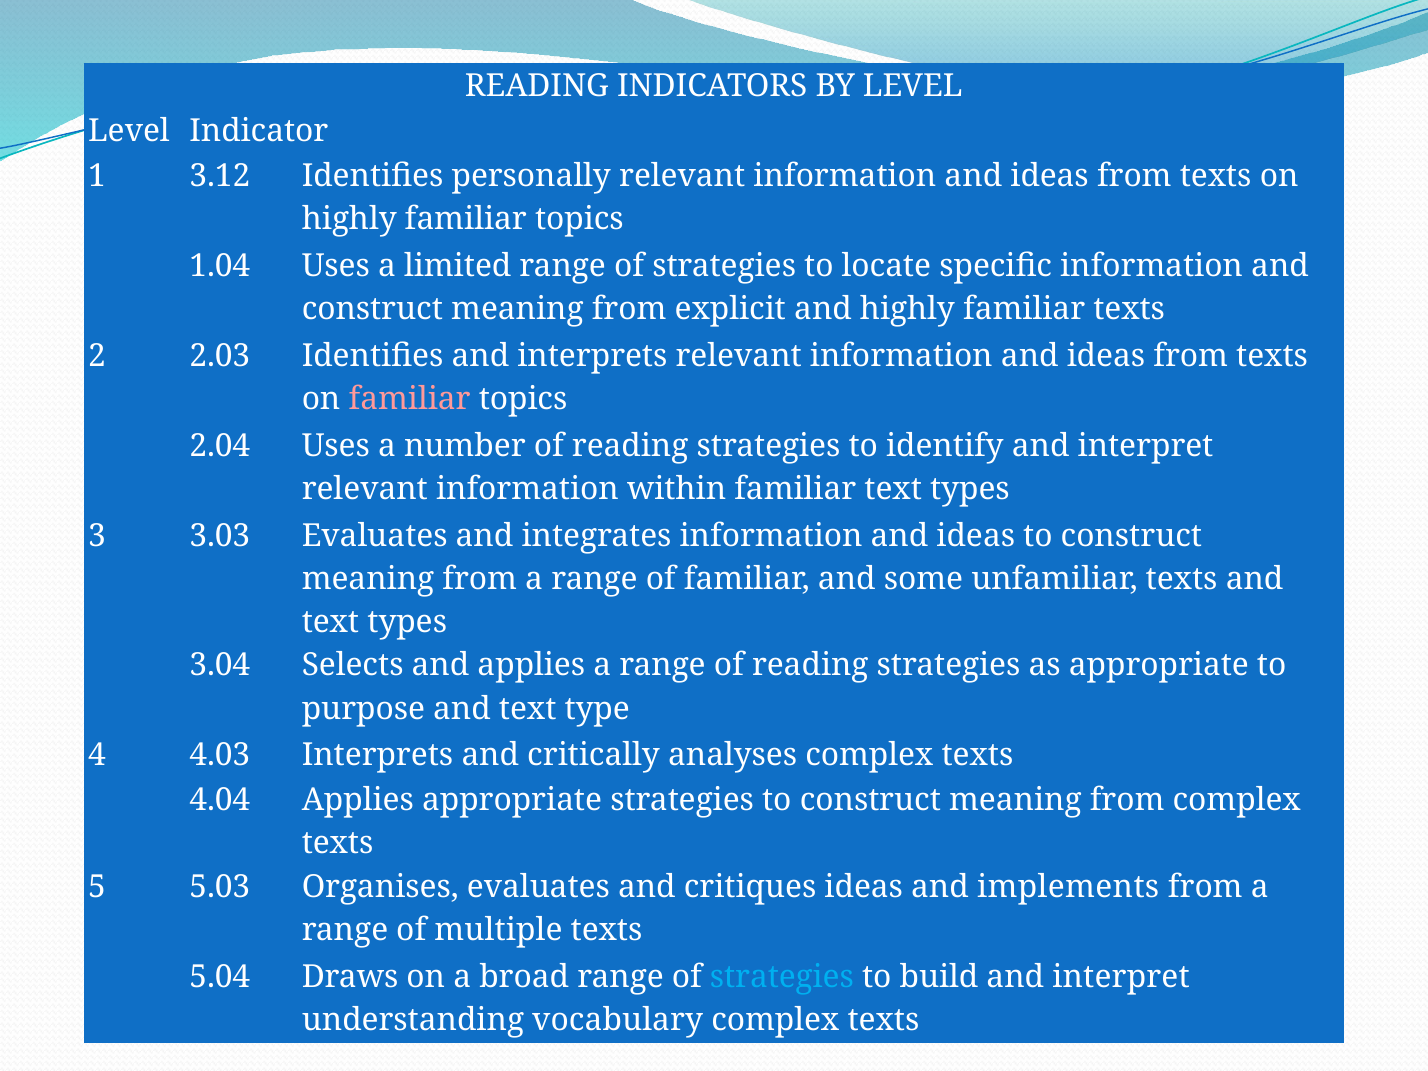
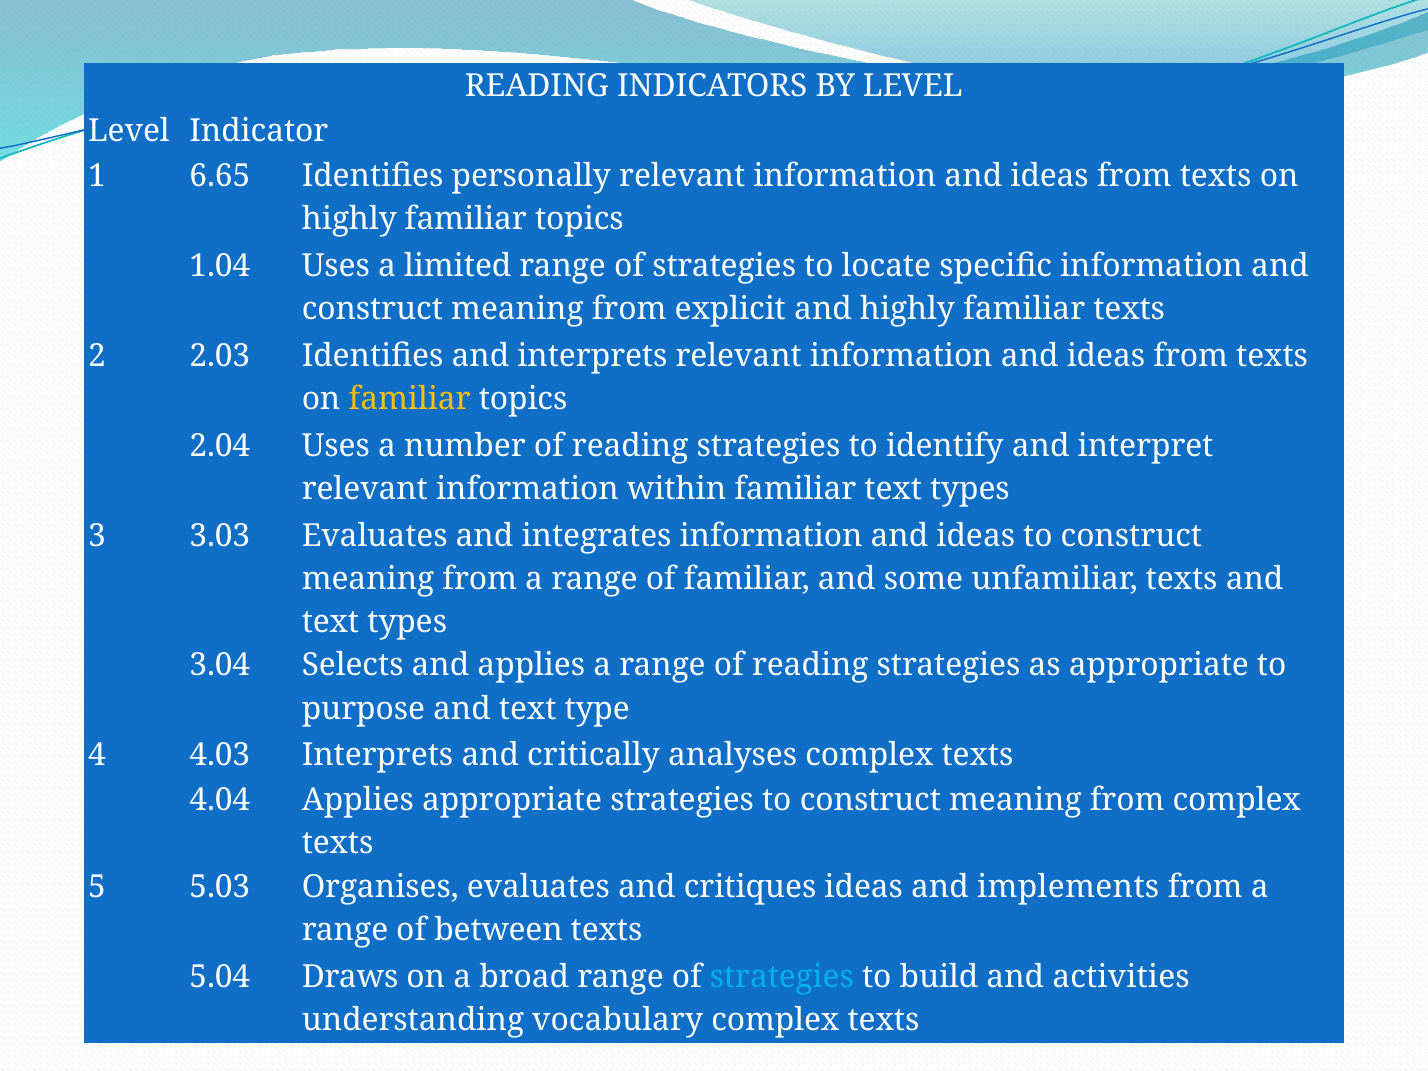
3.12: 3.12 -> 6.65
familiar at (410, 399) colour: pink -> yellow
multiple: multiple -> between
build and interpret: interpret -> activities
